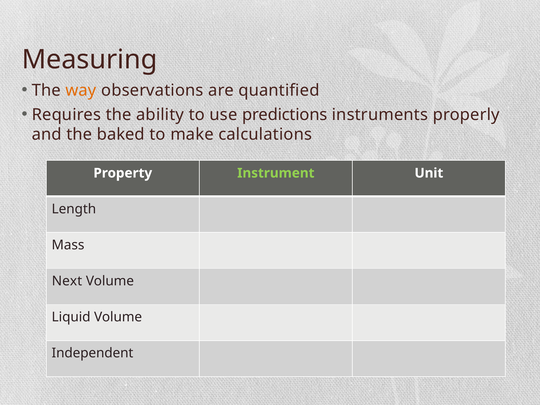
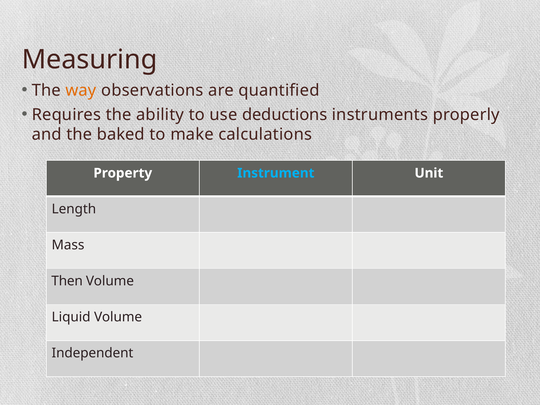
predictions: predictions -> deductions
Instrument colour: light green -> light blue
Next: Next -> Then
